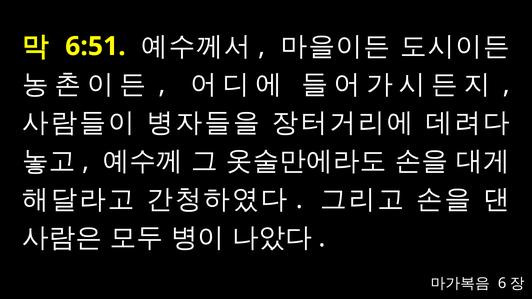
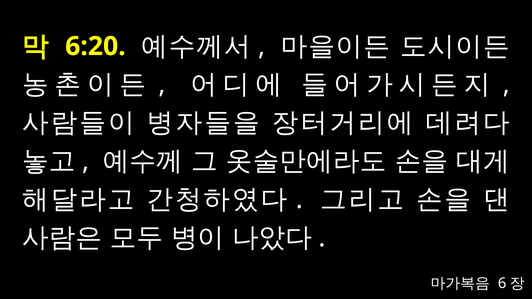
6:51: 6:51 -> 6:20
